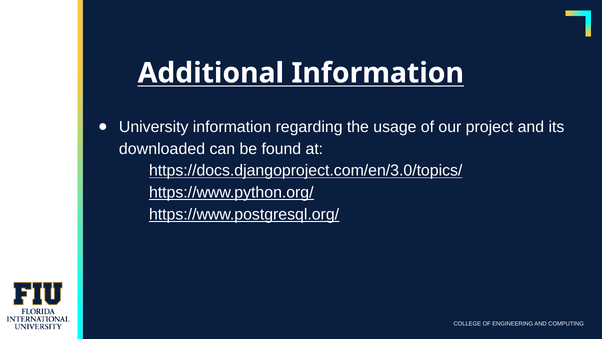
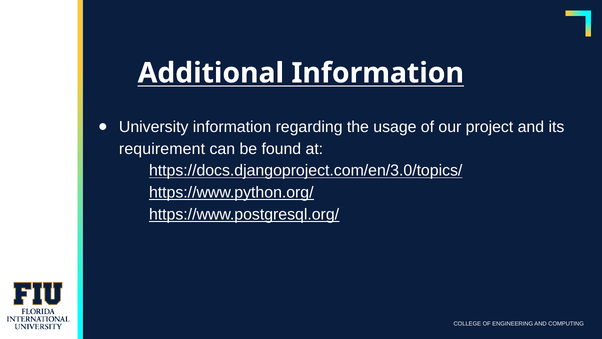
downloaded: downloaded -> requirement
